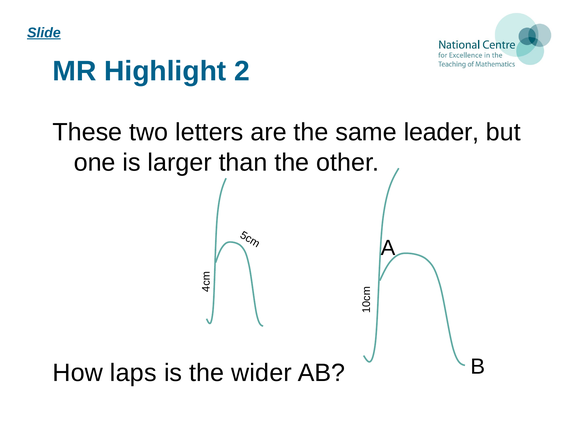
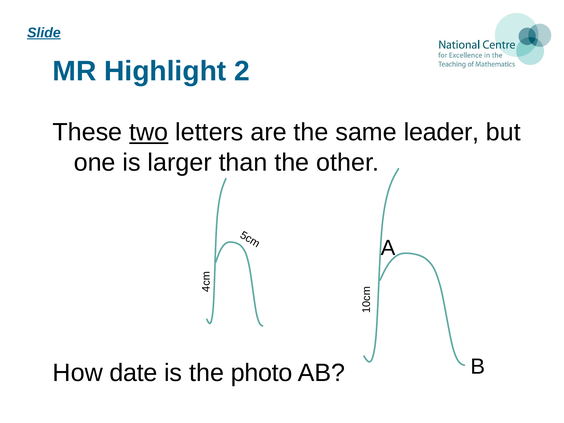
two underline: none -> present
laps: laps -> date
wider: wider -> photo
